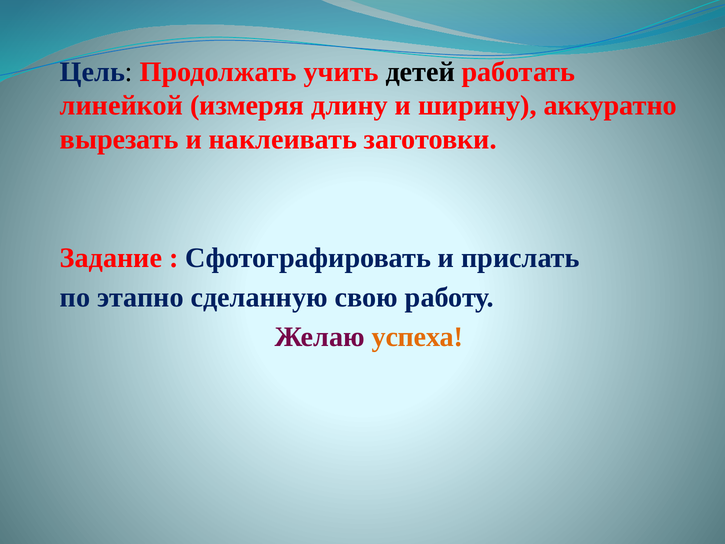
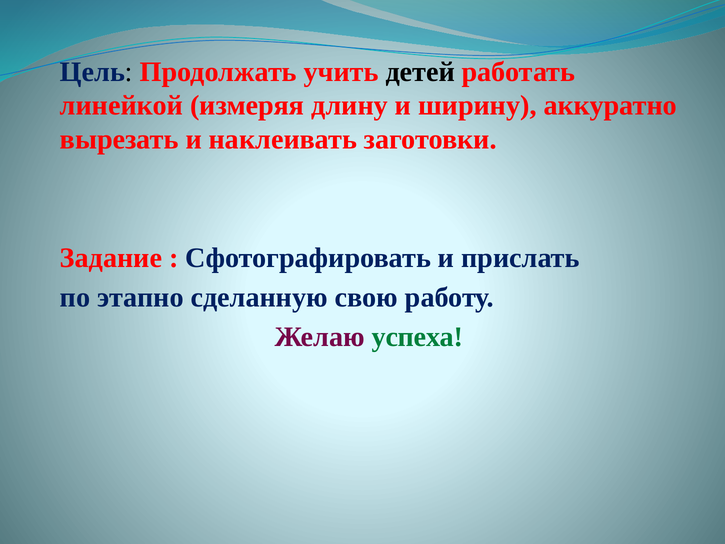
успеха colour: orange -> green
